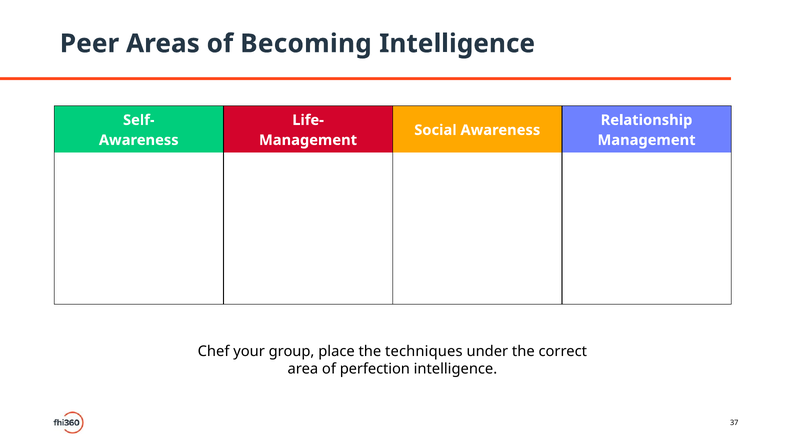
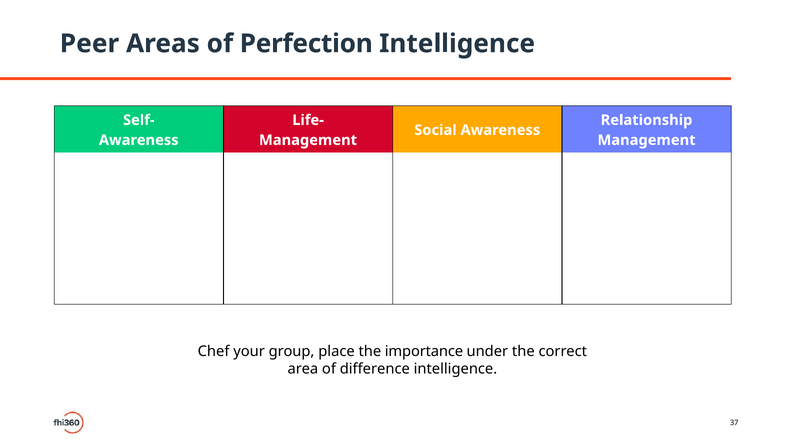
Becoming: Becoming -> Perfection
techniques: techniques -> importance
perfection: perfection -> difference
